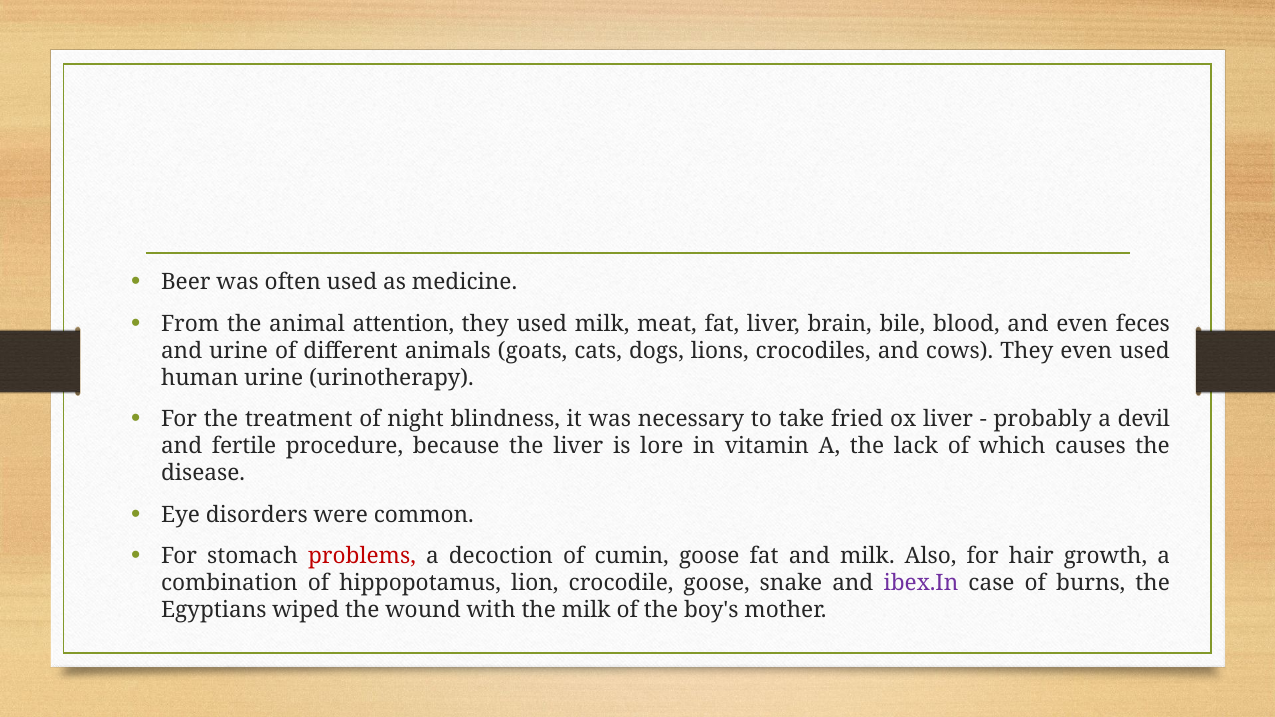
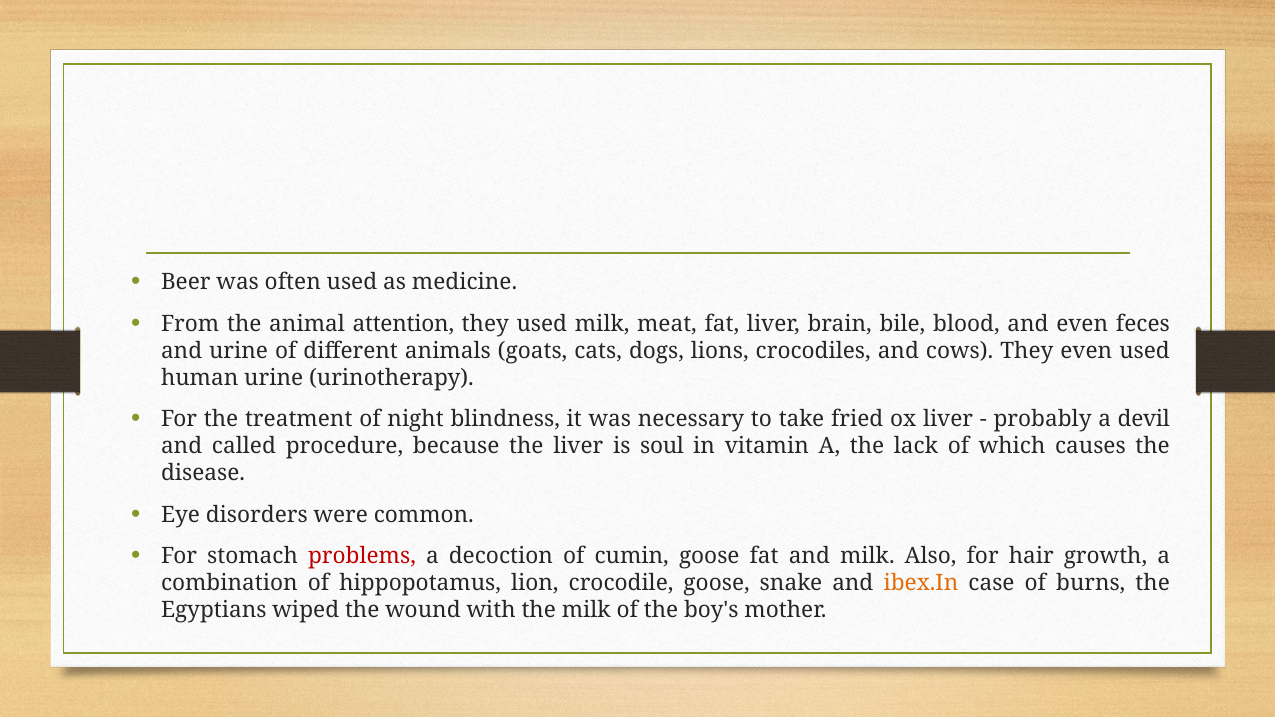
fertile: fertile -> called
lore: lore -> soul
ibex.In colour: purple -> orange
